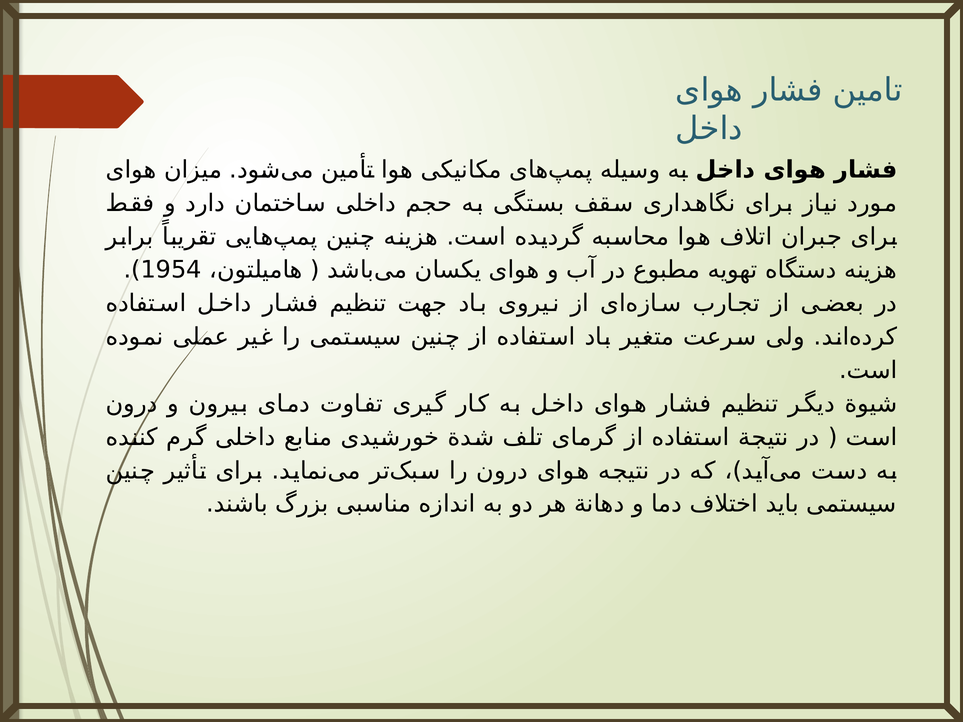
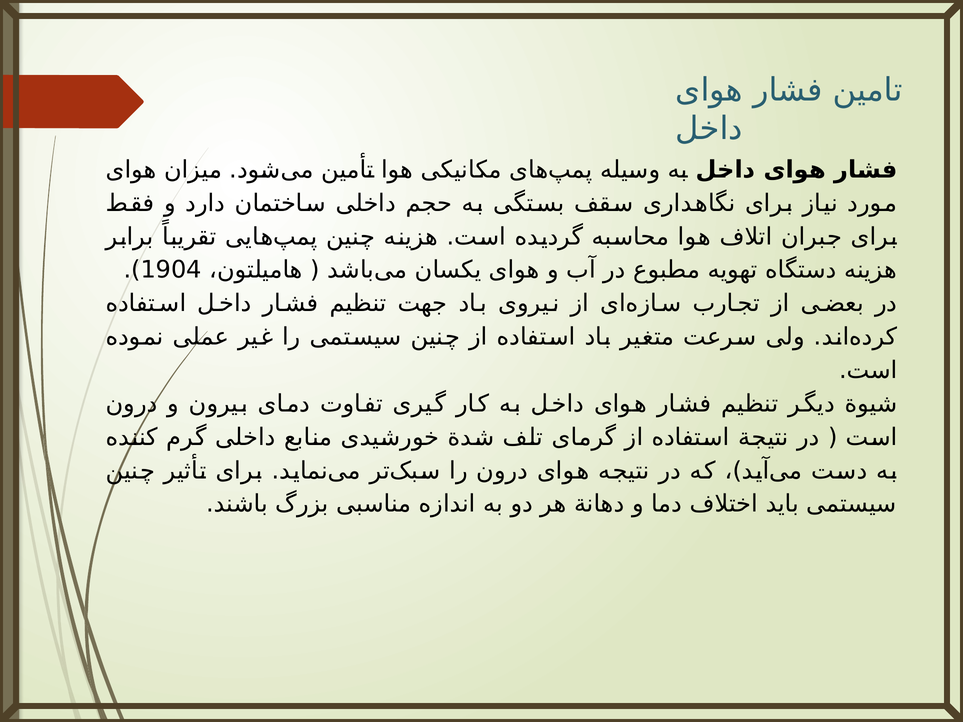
1954: 1954 -> 1904
